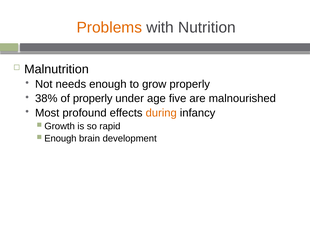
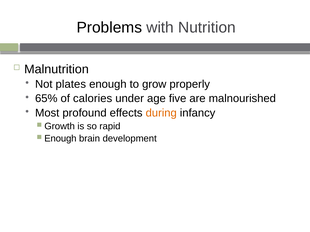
Problems colour: orange -> black
needs: needs -> plates
38%: 38% -> 65%
of properly: properly -> calories
